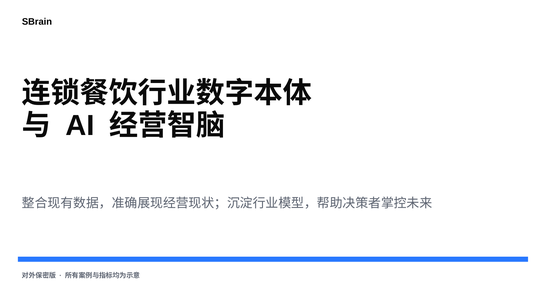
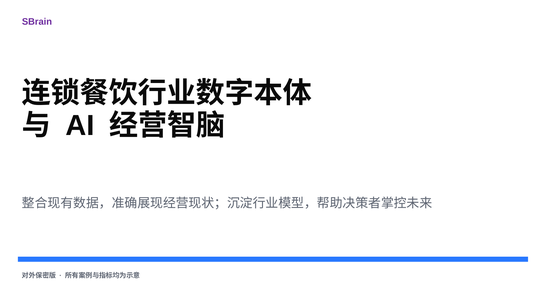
SBrain colour: black -> purple
